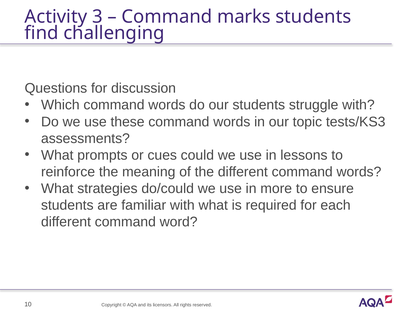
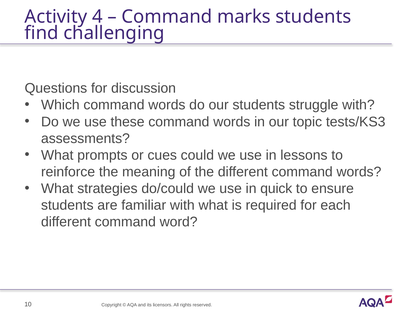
3: 3 -> 4
more: more -> quick
